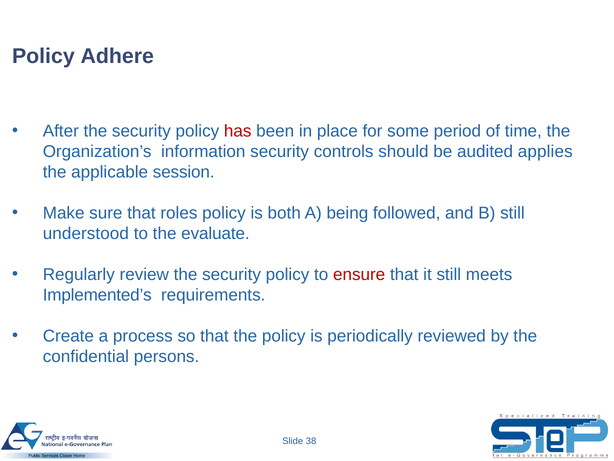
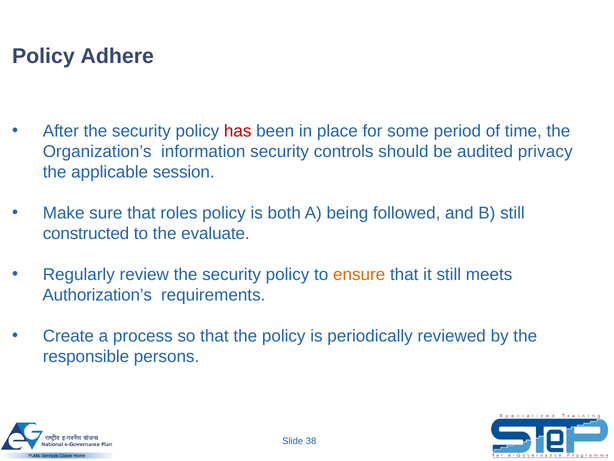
applies: applies -> privacy
understood: understood -> constructed
ensure colour: red -> orange
Implemented’s: Implemented’s -> Authorization’s
confidential: confidential -> responsible
